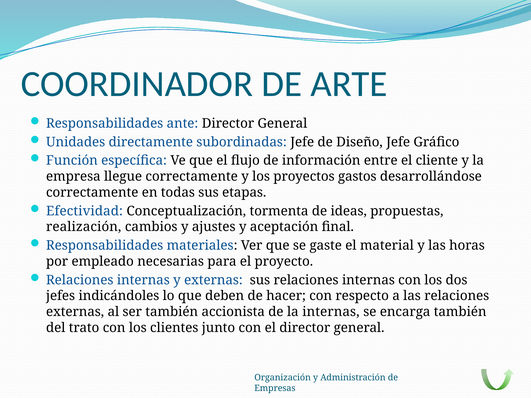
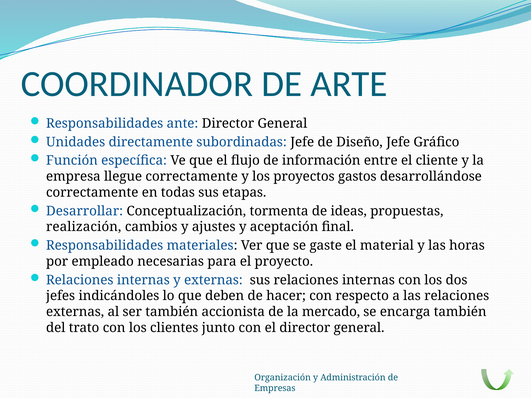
Efectividad: Efectividad -> Desarrollar
la internas: internas -> mercado
